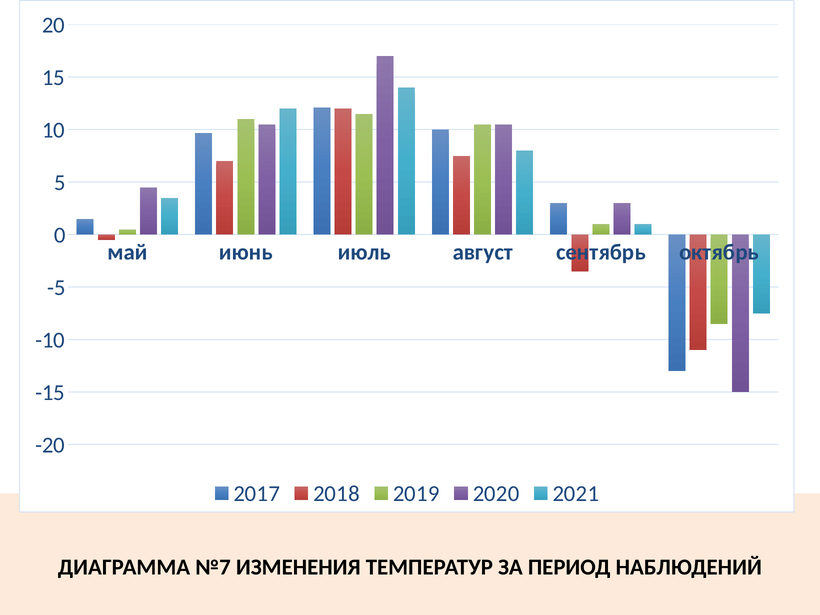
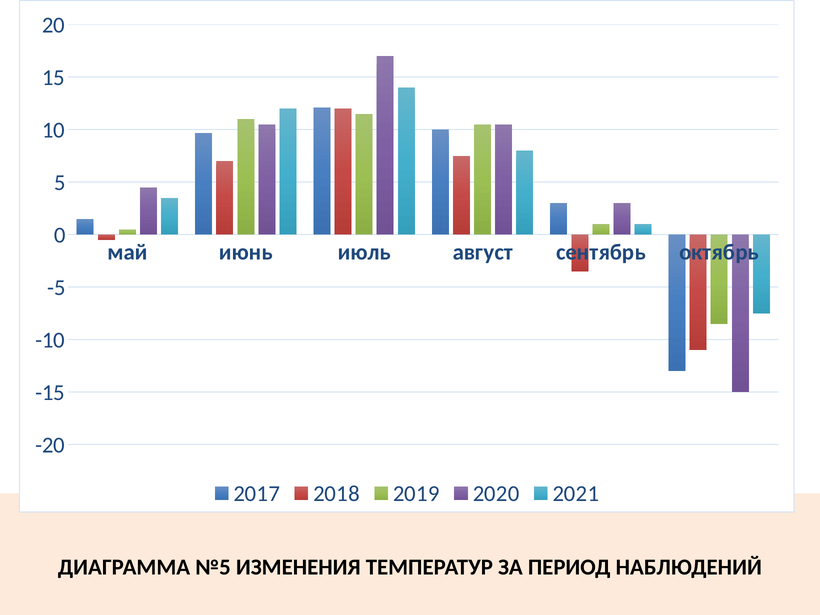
№7: №7 -> №5
